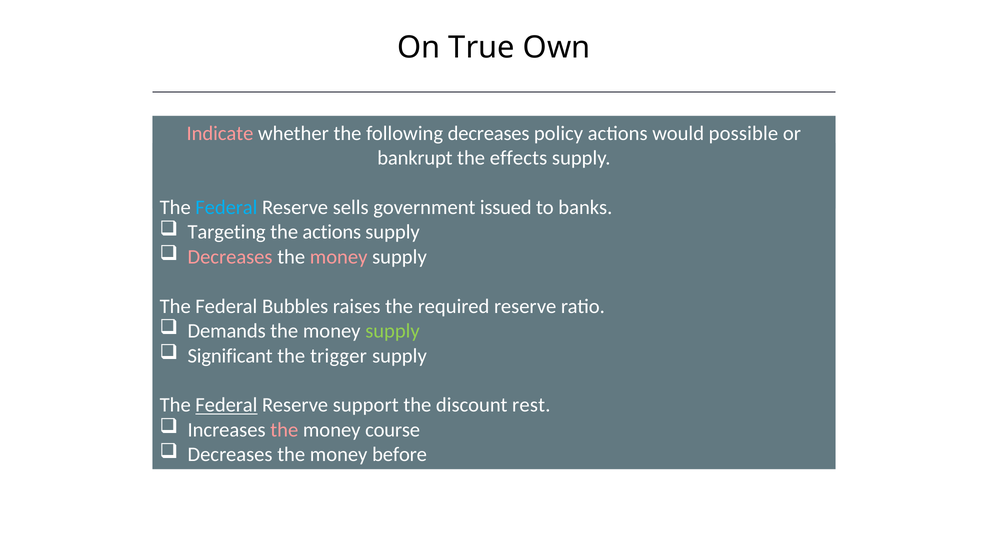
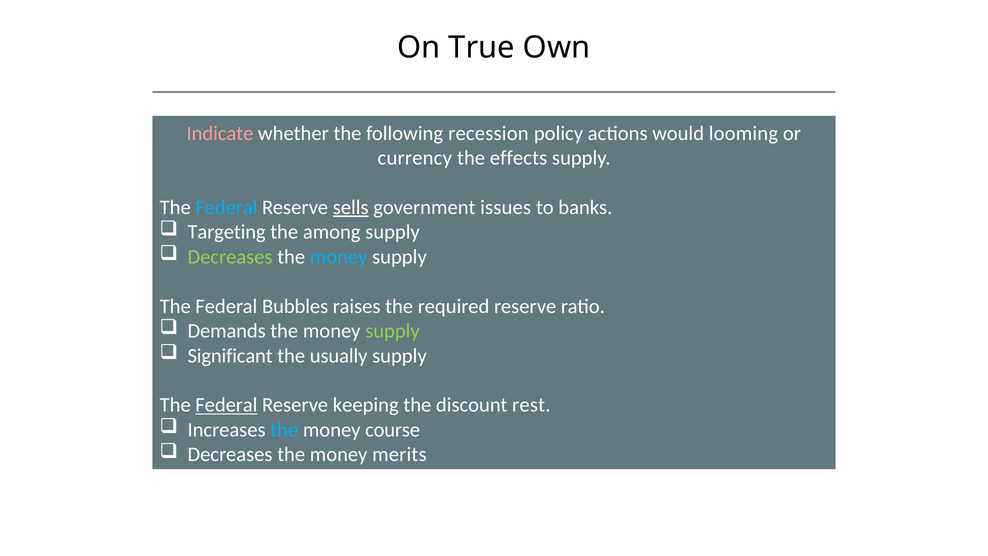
following decreases: decreases -> recession
possible: possible -> looming
bankrupt: bankrupt -> currency
sells underline: none -> present
issued: issued -> issues
the actions: actions -> among
Decreases at (230, 257) colour: pink -> light green
money at (339, 257) colour: pink -> light blue
trigger: trigger -> usually
support: support -> keeping
the at (284, 430) colour: pink -> light blue
before: before -> merits
